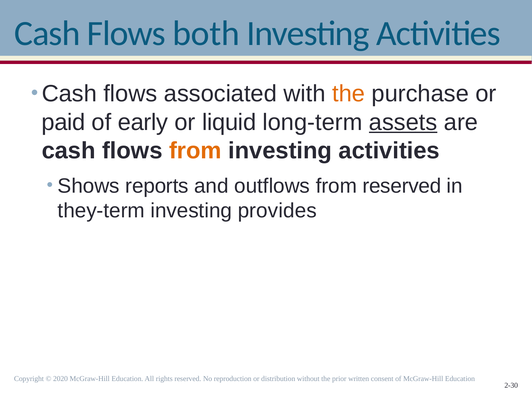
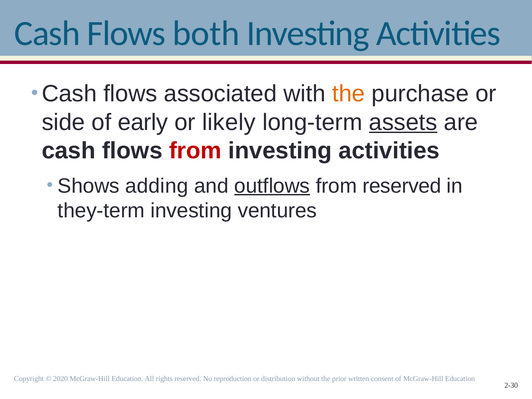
paid: paid -> side
liquid: liquid -> likely
from at (195, 151) colour: orange -> red
reports: reports -> adding
outflows underline: none -> present
provides: provides -> ventures
